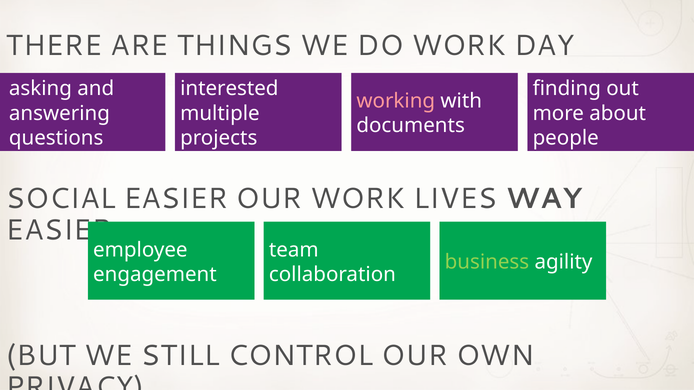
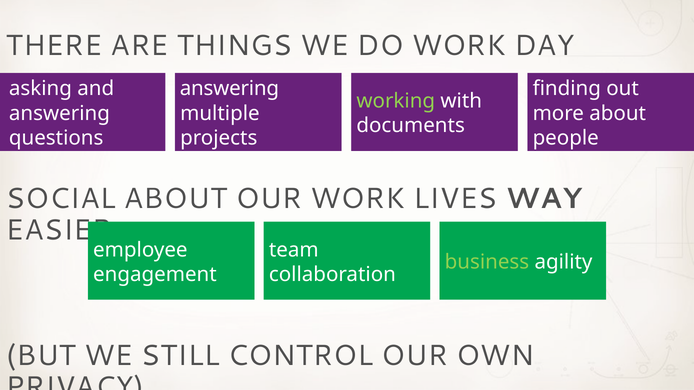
interested at (229, 89): interested -> answering
working colour: pink -> light green
SOCIAL EASIER: EASIER -> ABOUT
